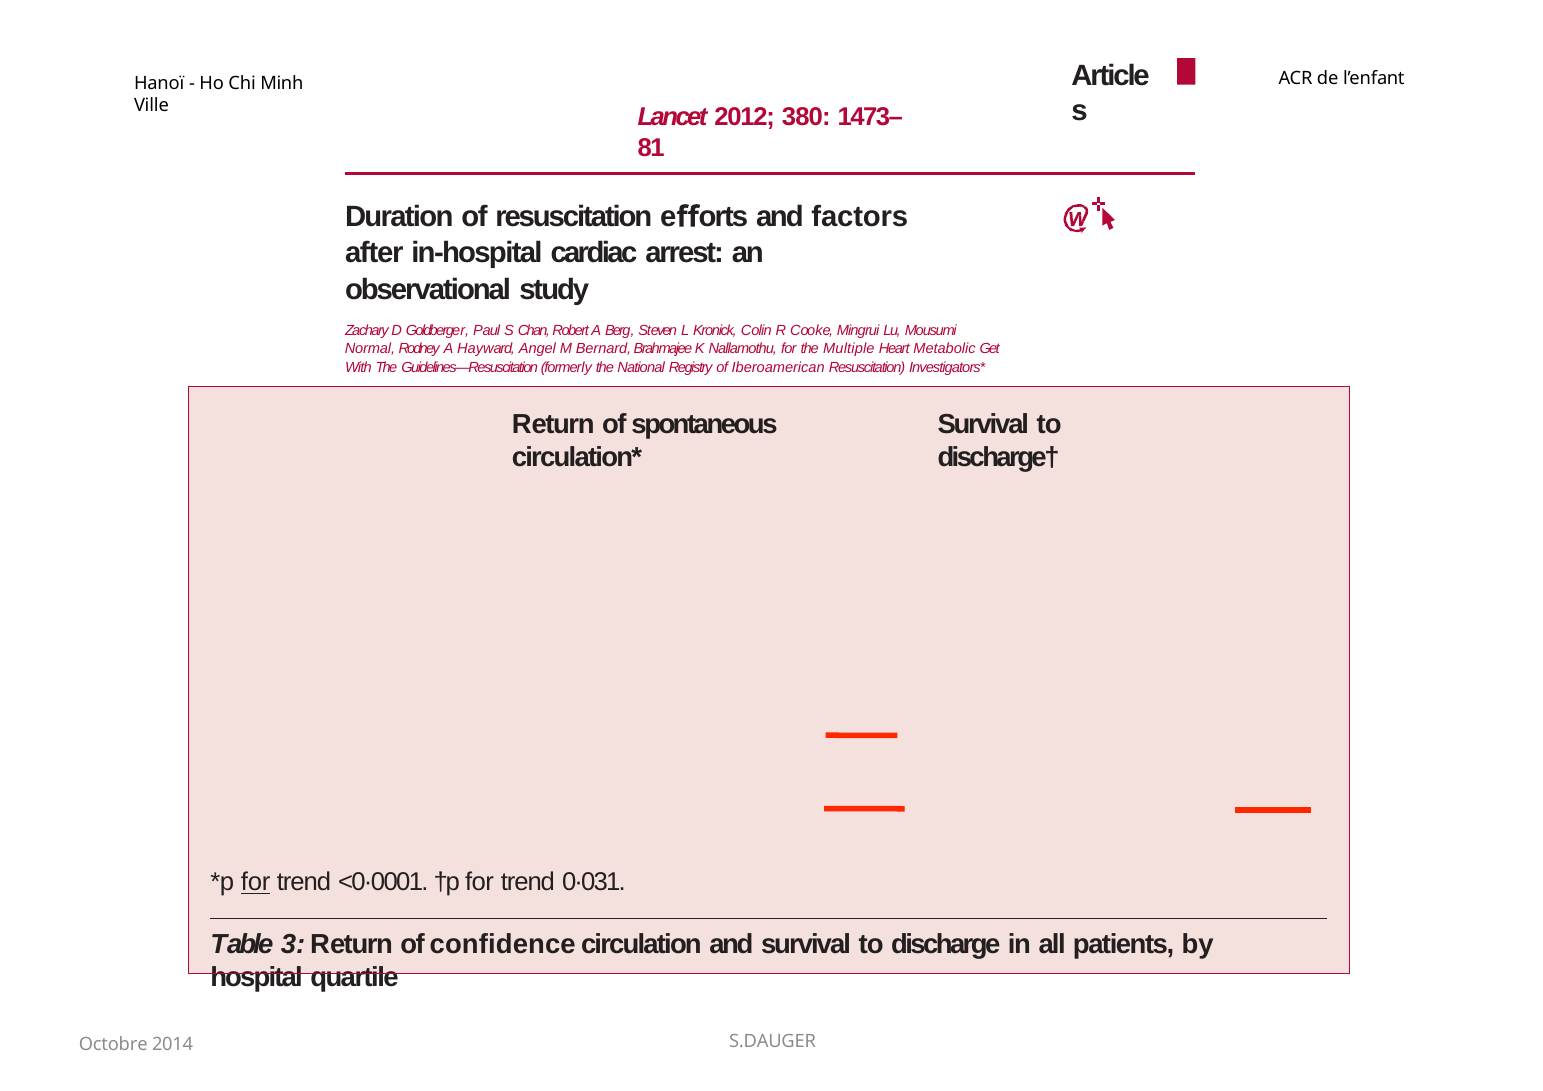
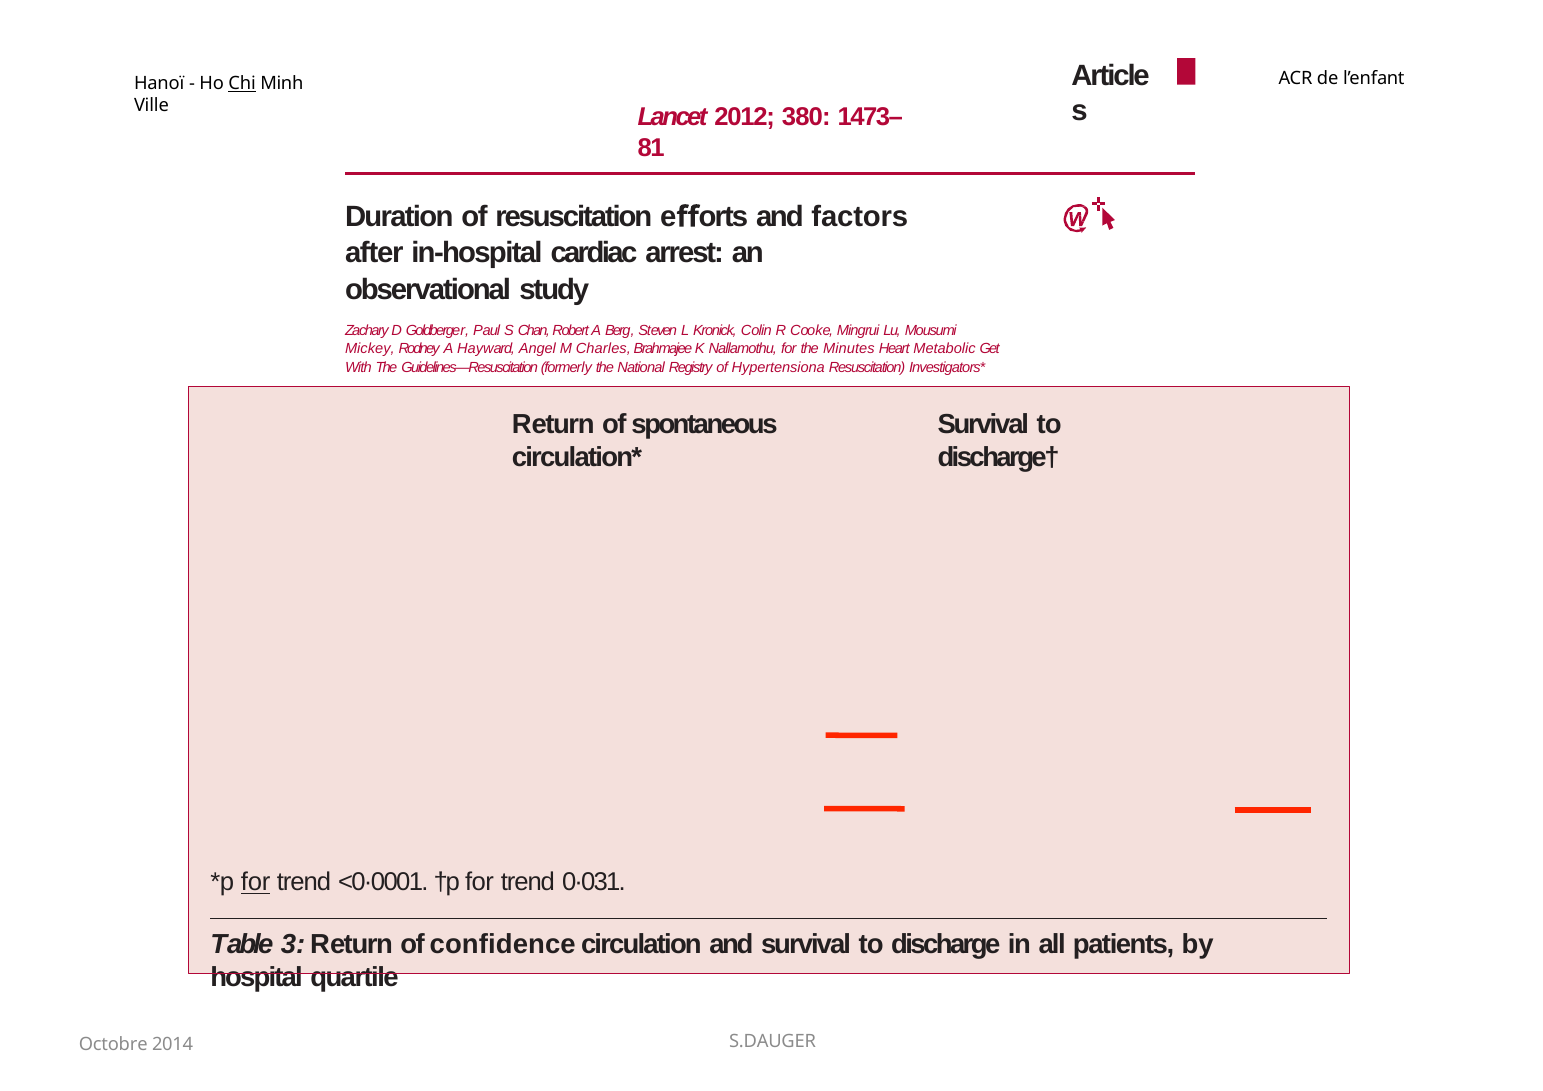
Chi underline: none -> present
Normal: Normal -> Mickey
Bernard: Bernard -> Charles
Multiple: Multiple -> Minutes
Iberoamerican: Iberoamerican -> Hypertensiona
